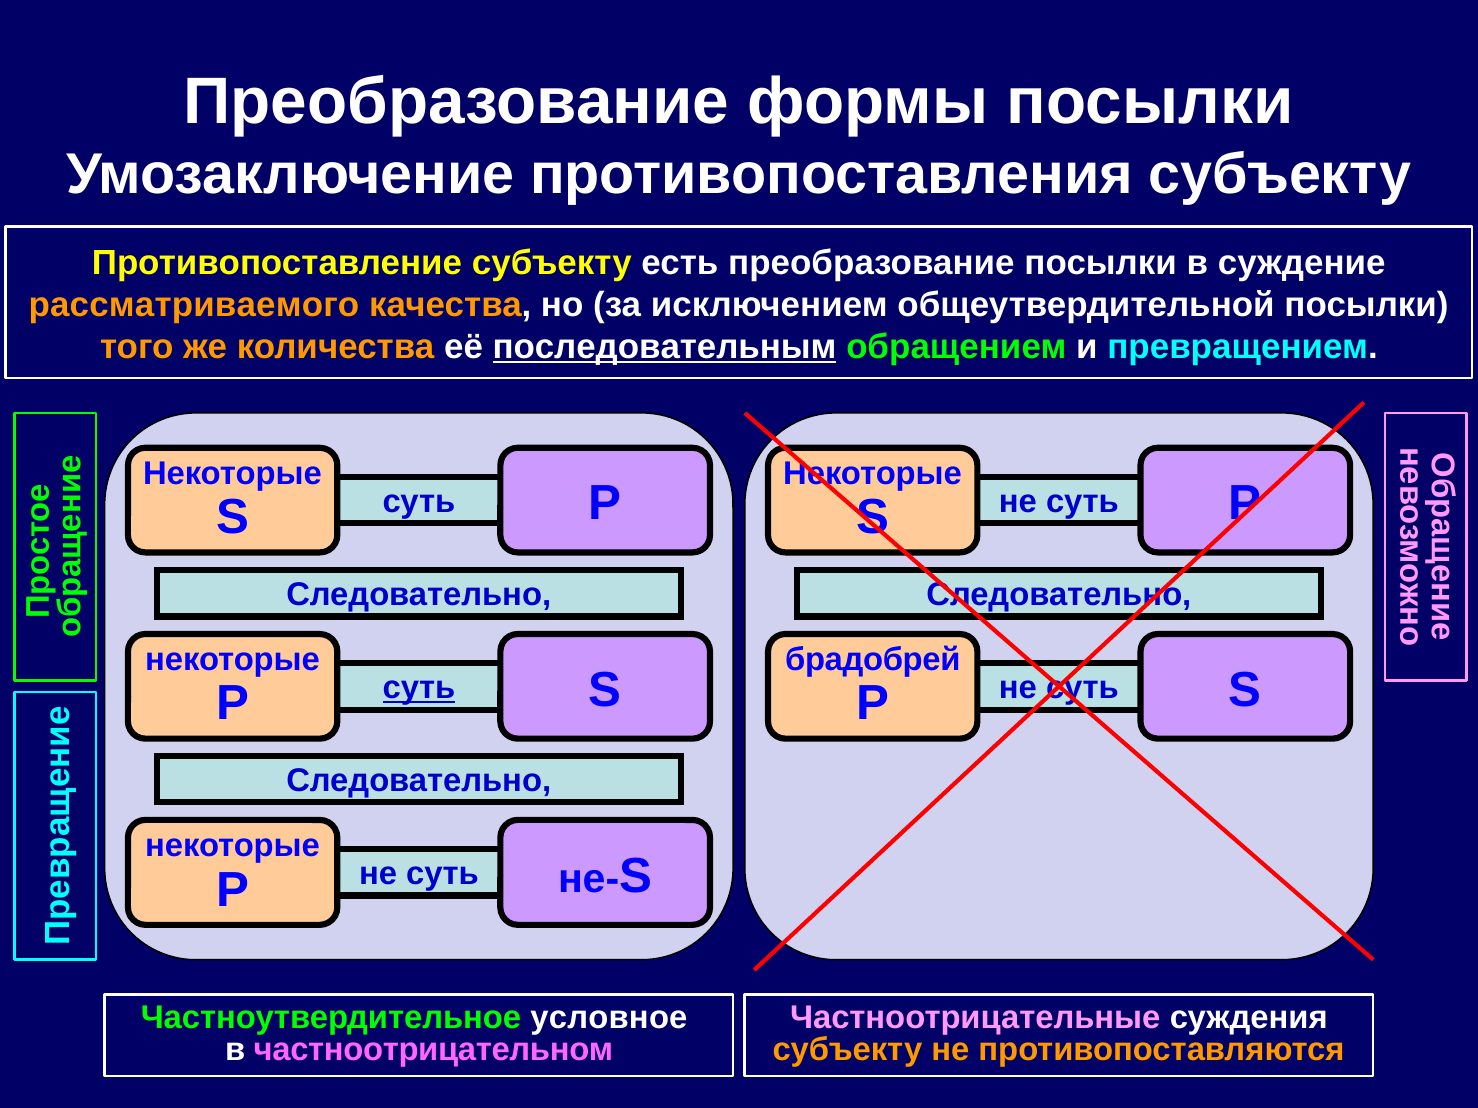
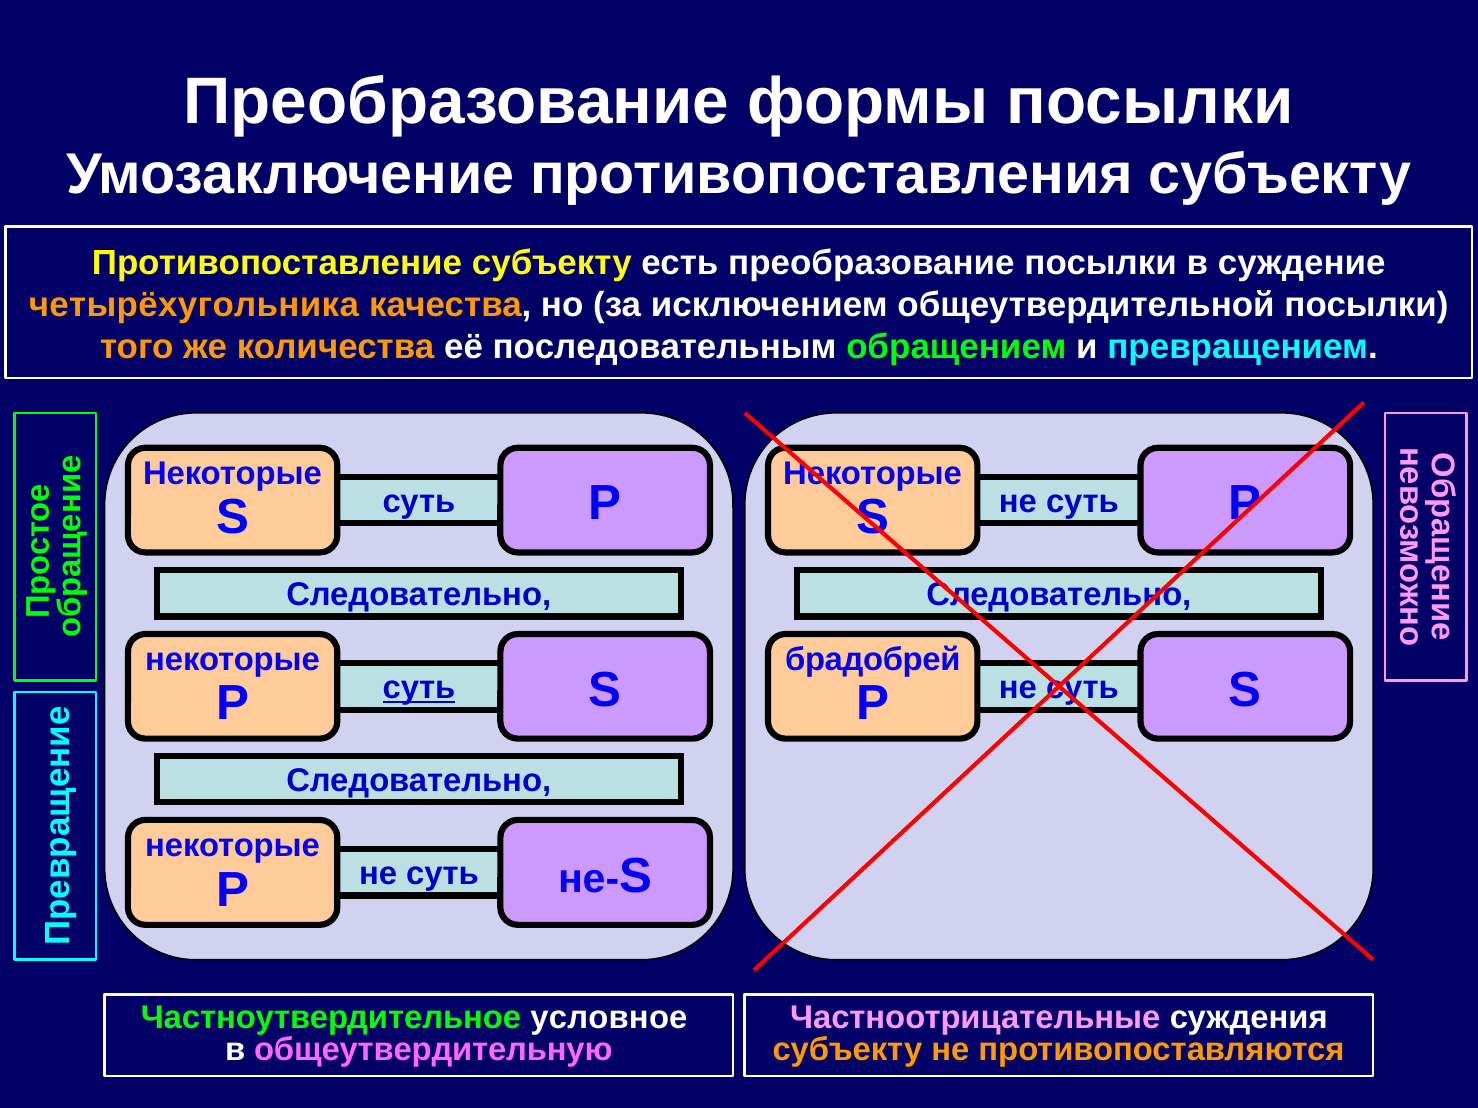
рассматриваемого: рассматриваемого -> четырёхугольника
последовательным underline: present -> none
частноотрицательном: частноотрицательном -> общеутвердительную
